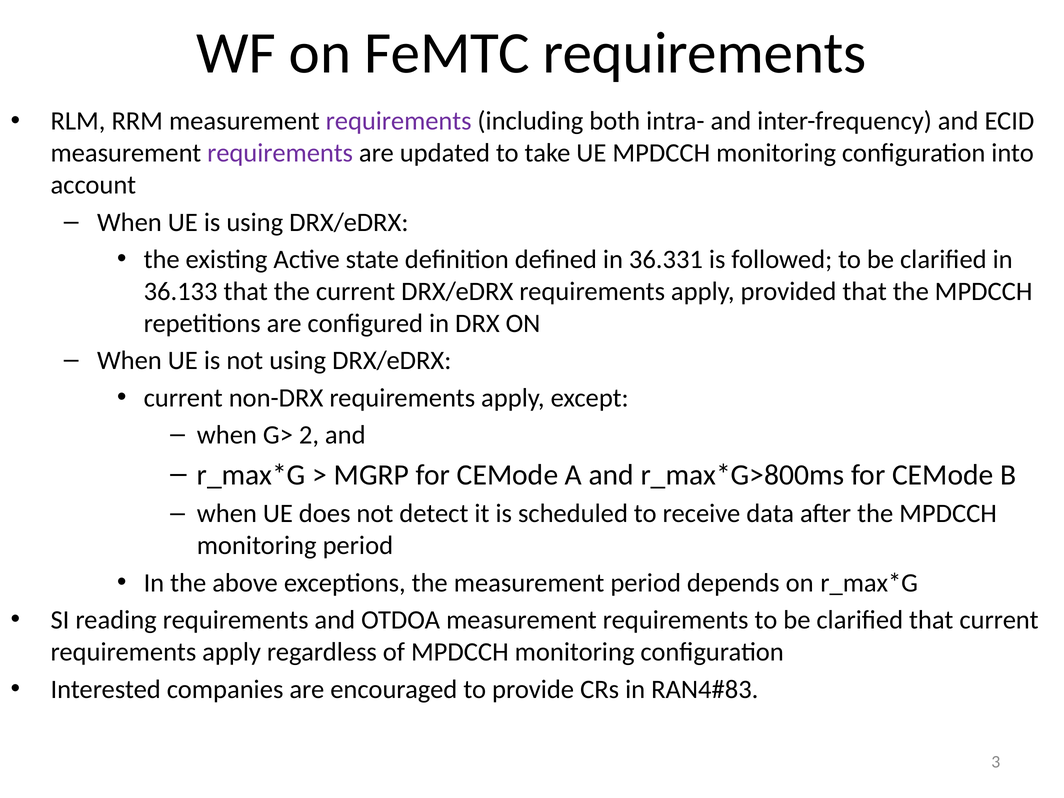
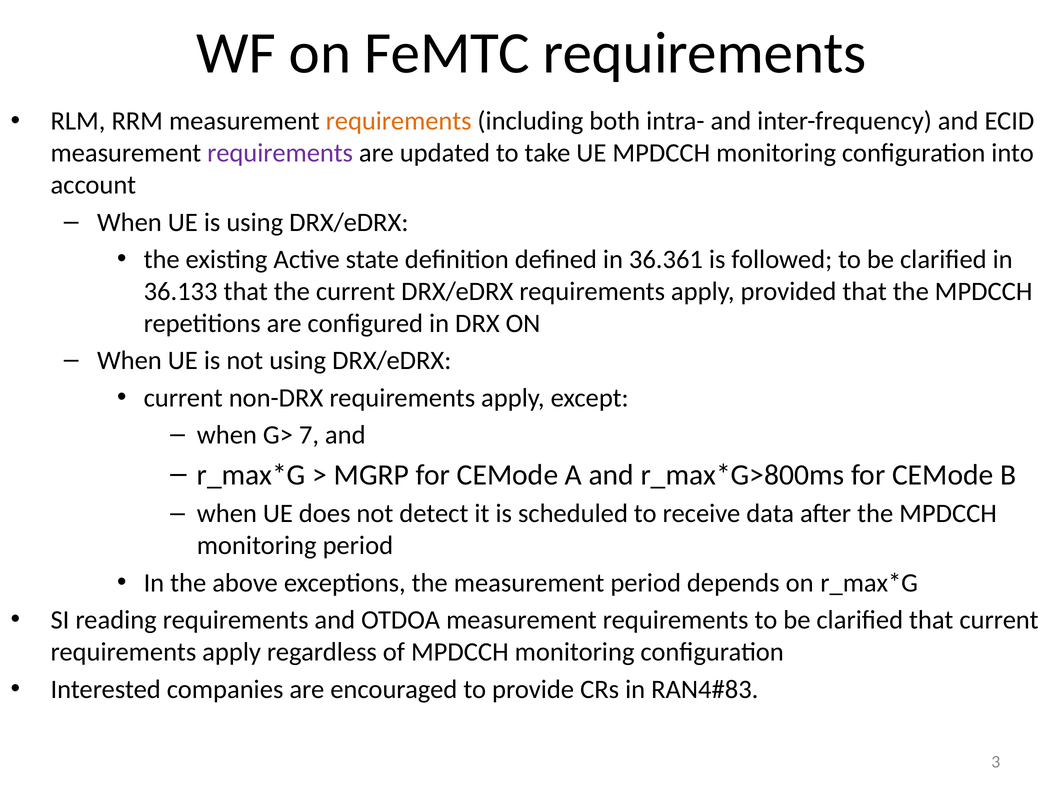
requirements at (399, 121) colour: purple -> orange
36.331: 36.331 -> 36.361
2: 2 -> 7
